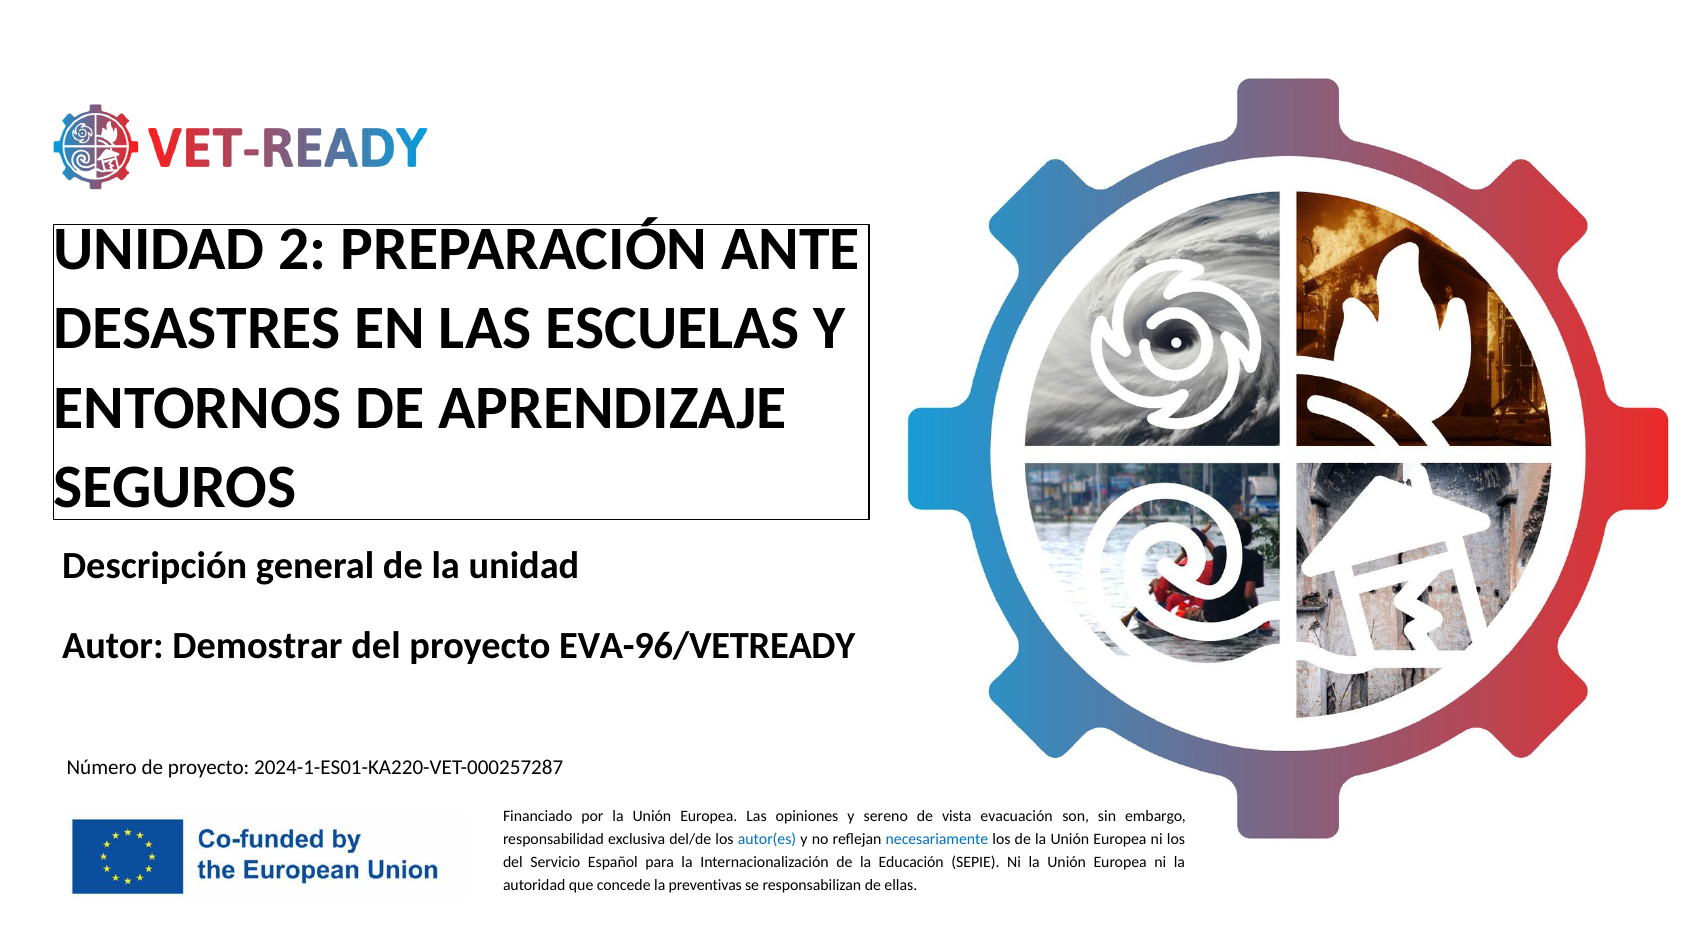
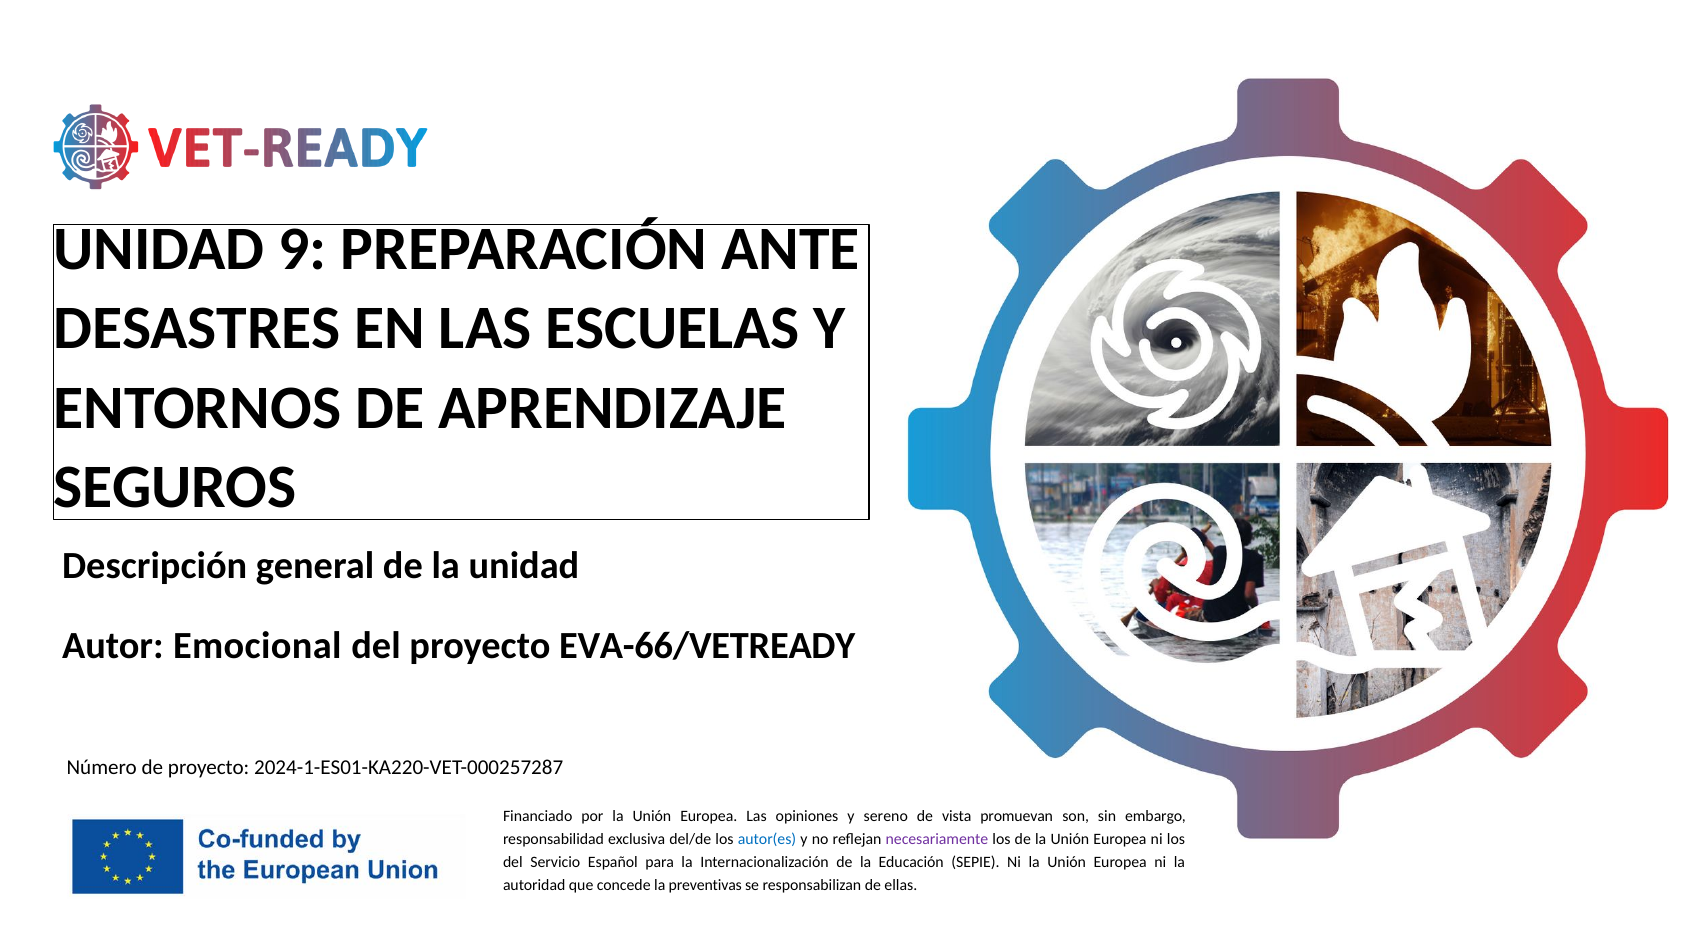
2: 2 -> 9
Demostrar: Demostrar -> Emocional
EVA-96/VETREADY: EVA-96/VETREADY -> EVA-66/VETREADY
evacuación: evacuación -> promuevan
necesariamente colour: blue -> purple
